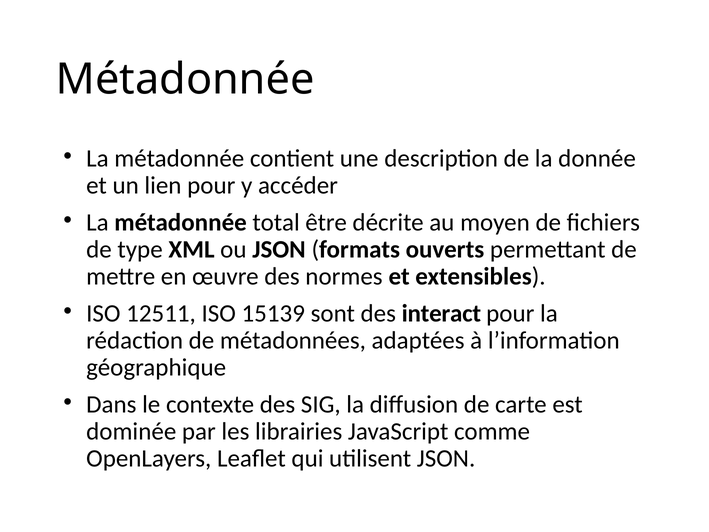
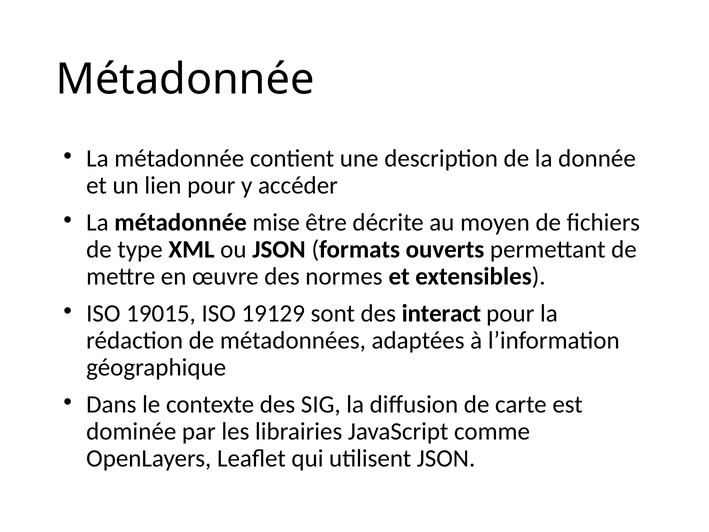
total: total -> mise
12511: 12511 -> 19015
15139: 15139 -> 19129
